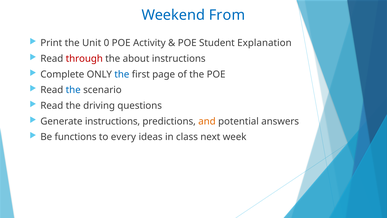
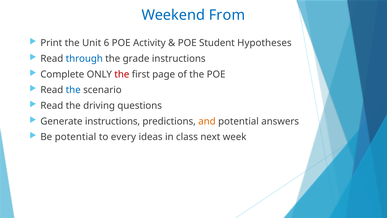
0: 0 -> 6
Explanation: Explanation -> Hypotheses
through colour: red -> blue
about: about -> grade
the at (122, 74) colour: blue -> red
Be functions: functions -> potential
